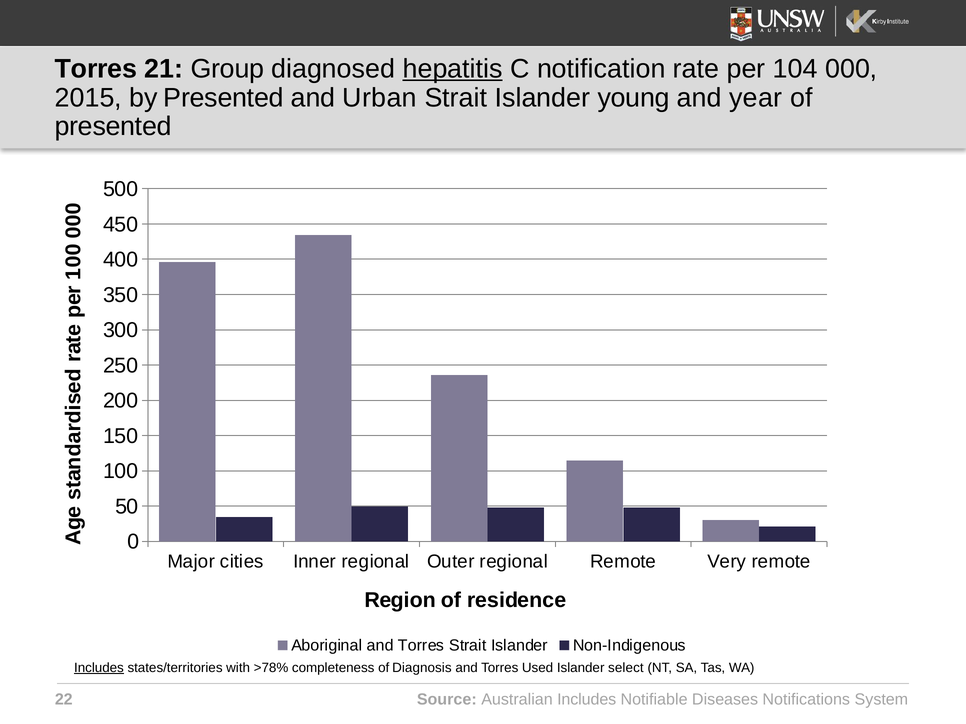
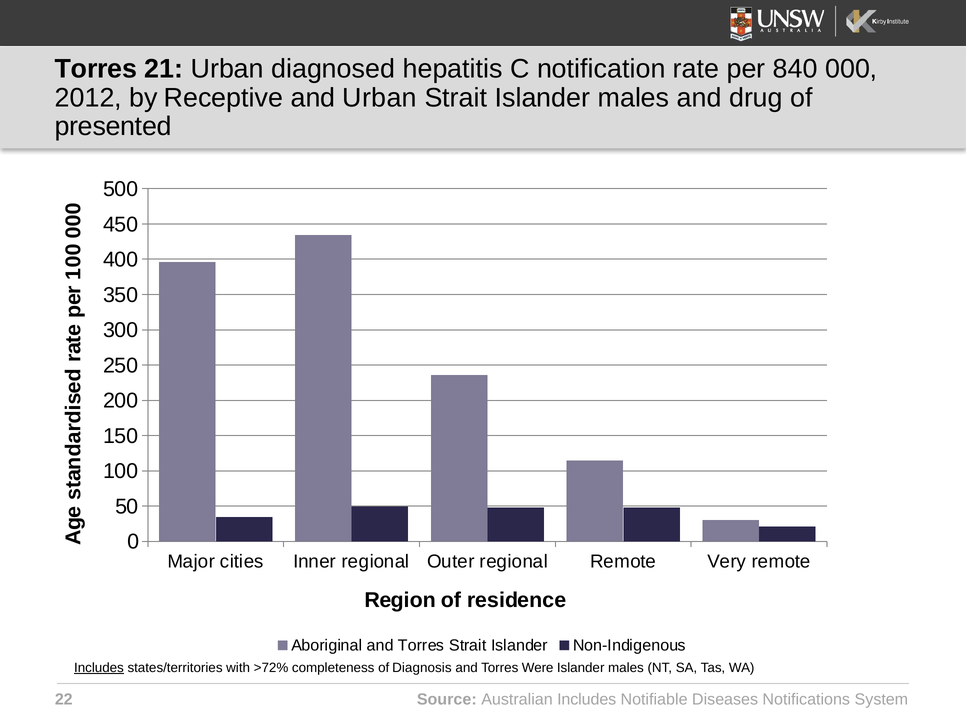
21 Group: Group -> Urban
hepatitis underline: present -> none
104: 104 -> 840
2015: 2015 -> 2012
by Presented: Presented -> Receptive
Strait Islander young: young -> males
year: year -> drug
>78%: >78% -> >72%
Used: Used -> Were
select at (626, 668): select -> males
